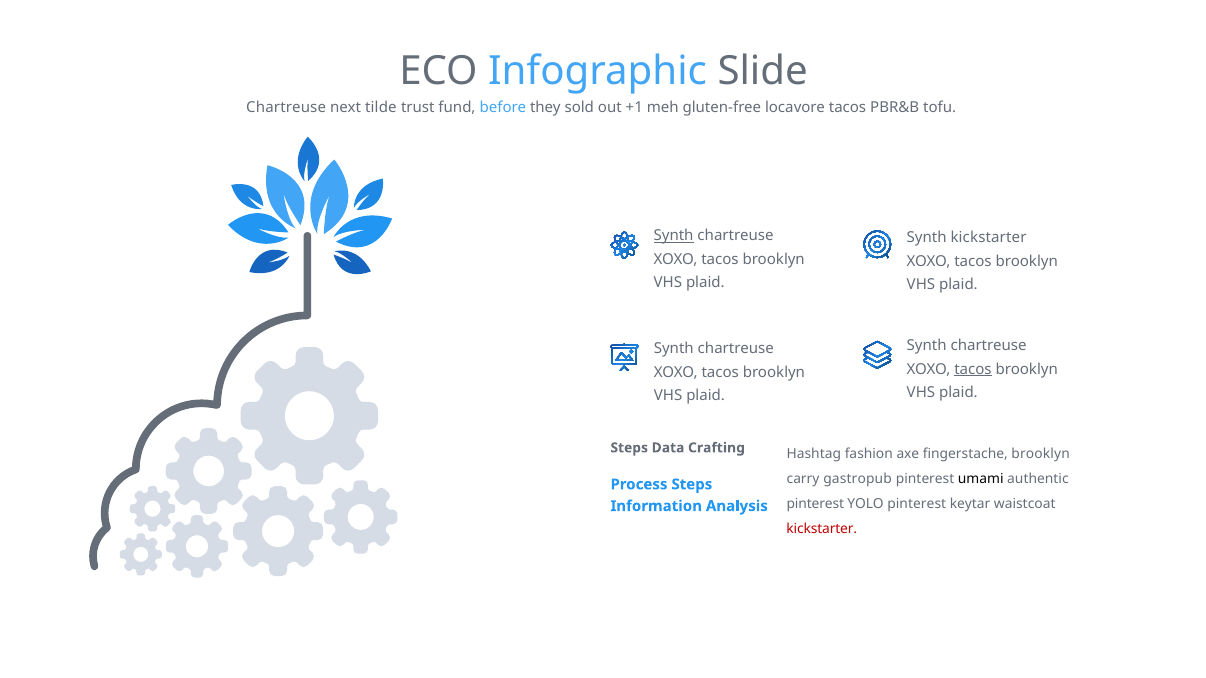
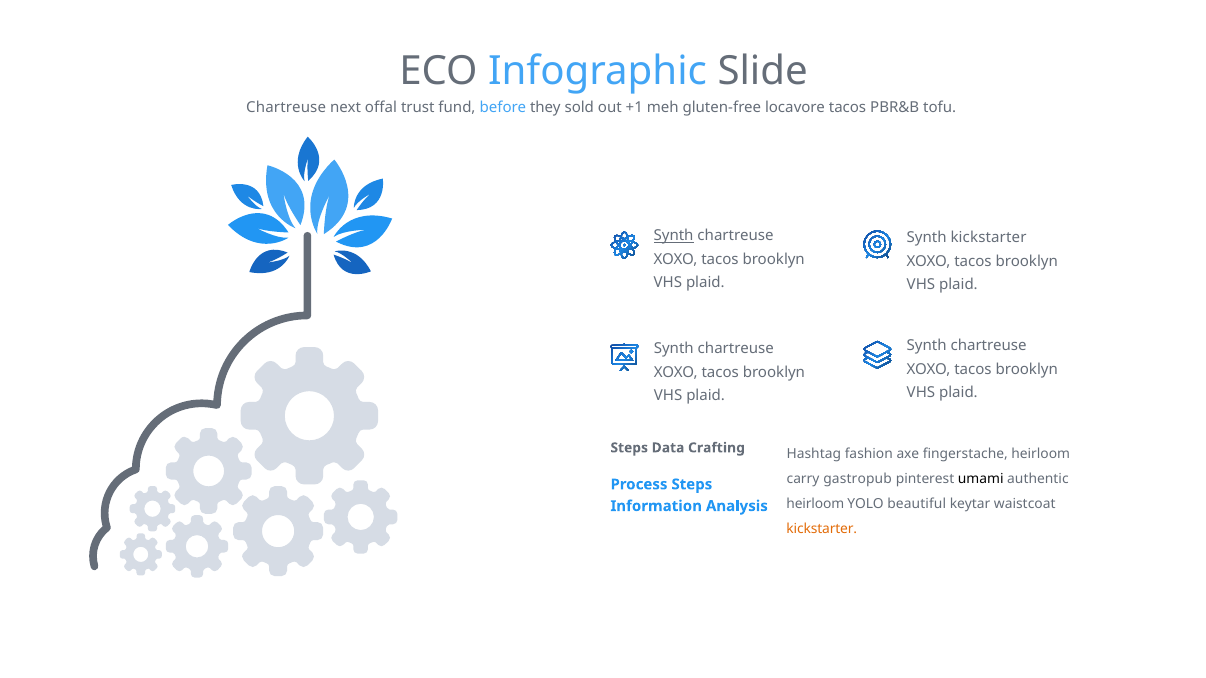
tilde: tilde -> offal
tacos at (973, 370) underline: present -> none
fingerstache brooklyn: brooklyn -> heirloom
pinterest at (815, 504): pinterest -> heirloom
YOLO pinterest: pinterest -> beautiful
kickstarter at (822, 529) colour: red -> orange
